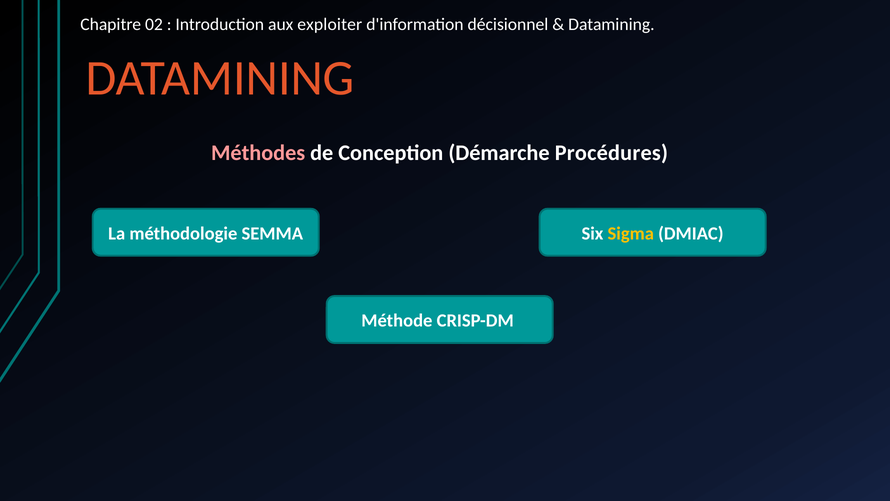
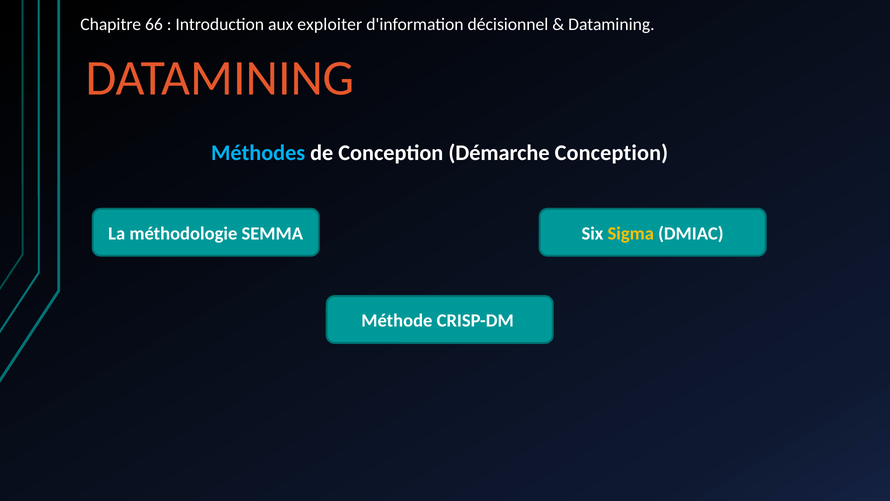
02: 02 -> 66
Méthodes colour: pink -> light blue
Démarche Procédures: Procédures -> Conception
